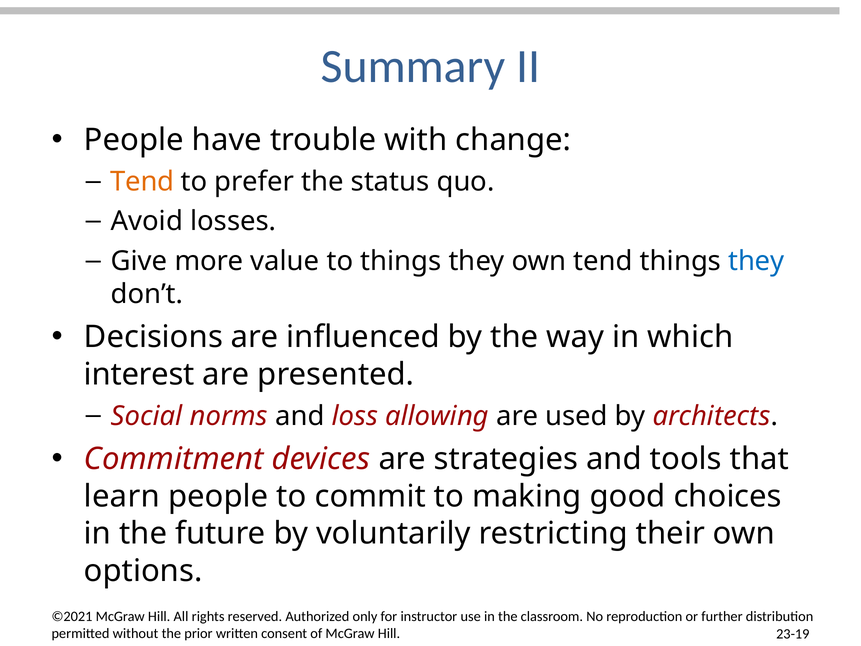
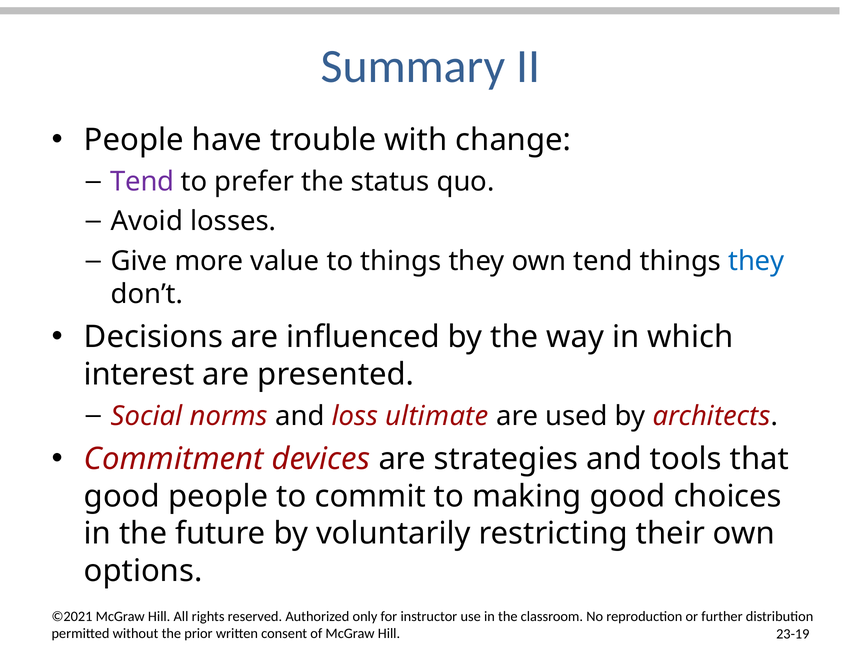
Tend at (142, 182) colour: orange -> purple
allowing: allowing -> ultimate
learn at (122, 496): learn -> good
